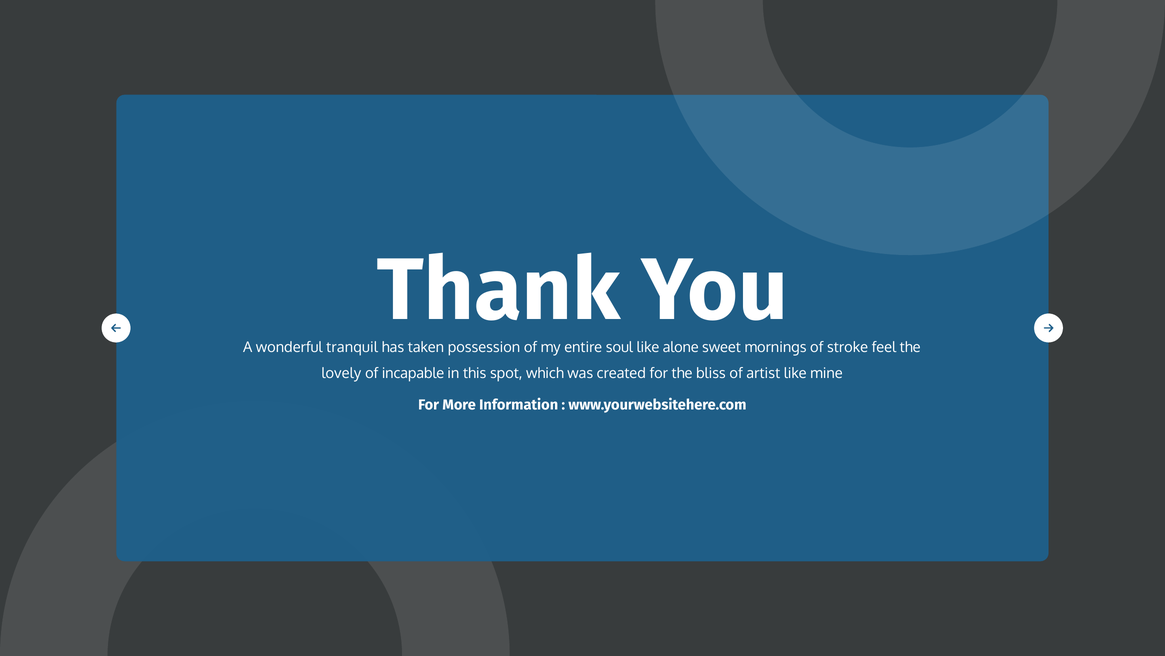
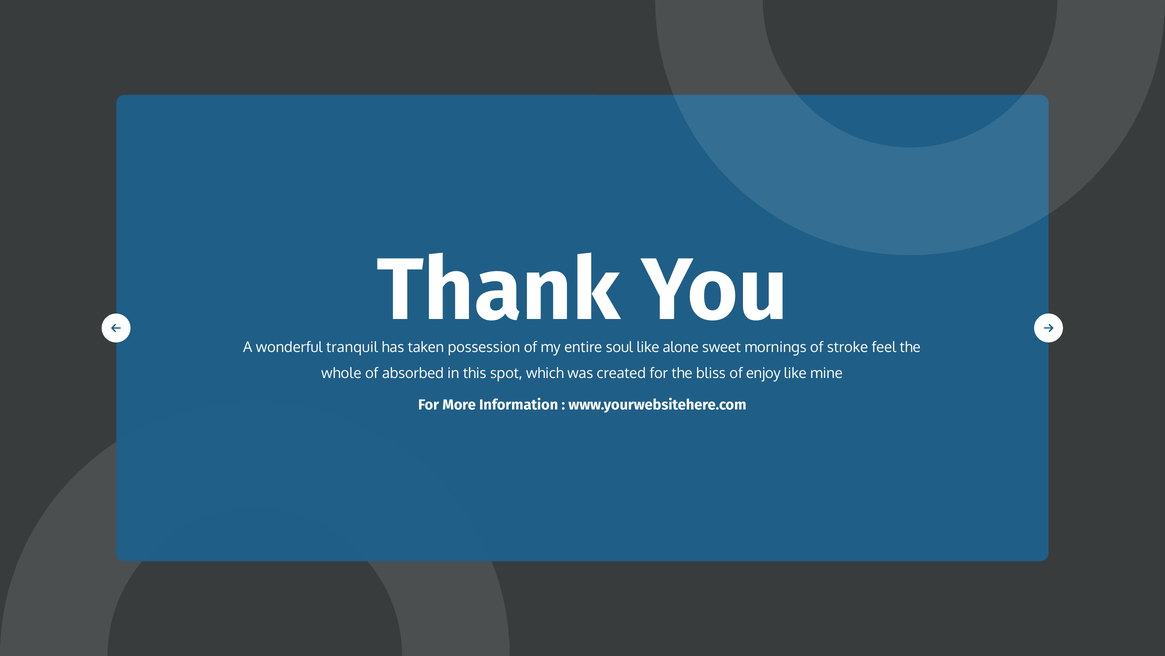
lovely: lovely -> whole
incapable: incapable -> absorbed
artist: artist -> enjoy
